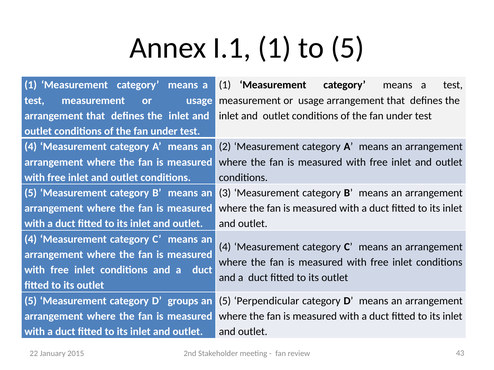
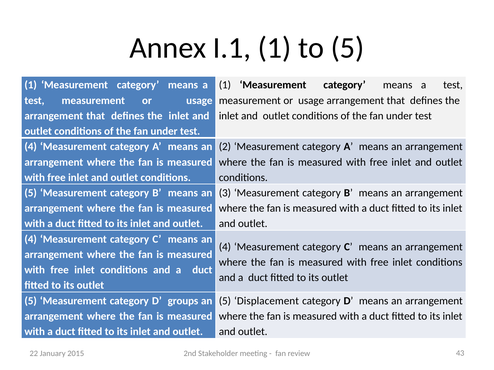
Perpendicular: Perpendicular -> Displacement
